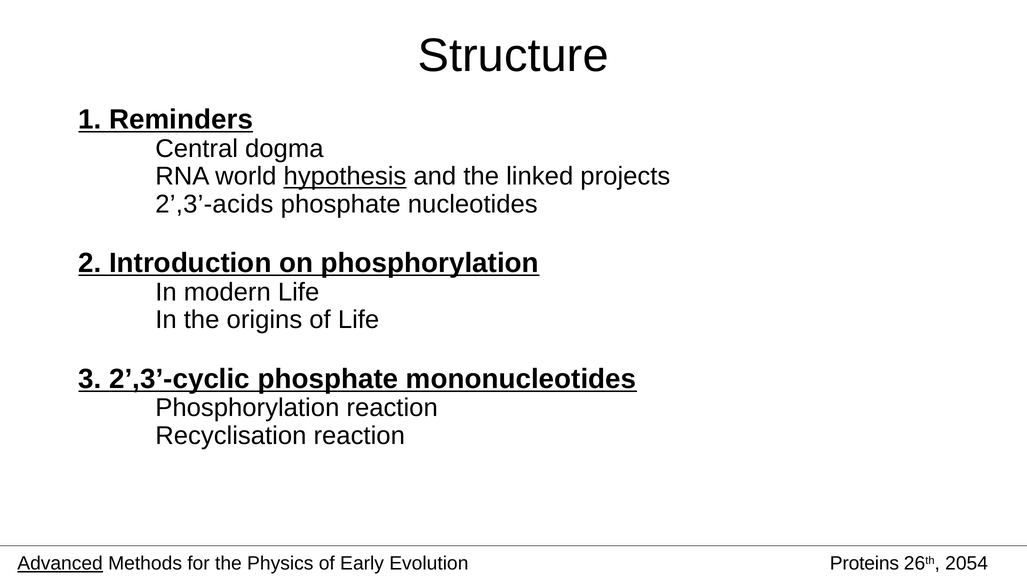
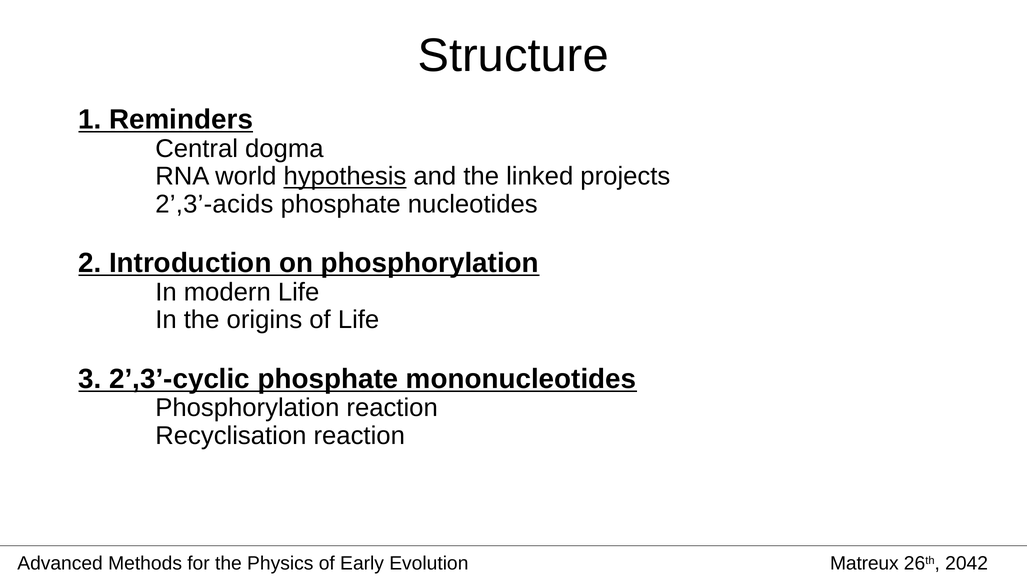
Advanced underline: present -> none
Proteins: Proteins -> Matreux
2054: 2054 -> 2042
